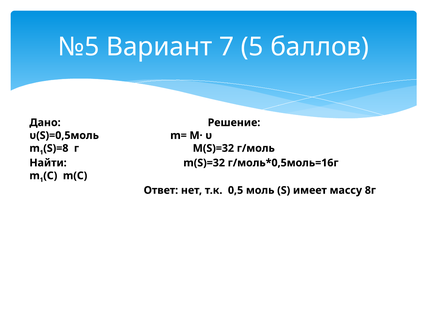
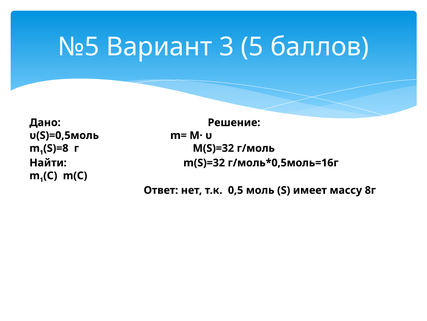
7: 7 -> 3
